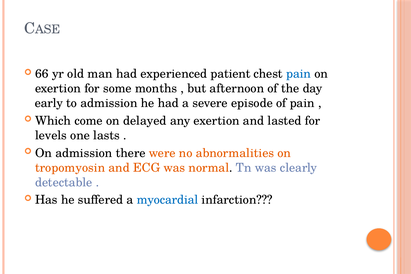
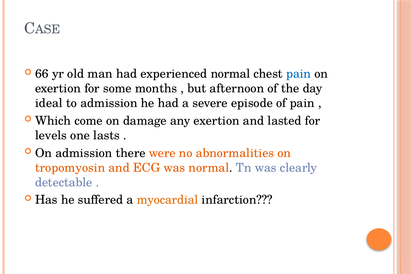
experienced patient: patient -> normal
early: early -> ideal
delayed: delayed -> damage
myocardial colour: blue -> orange
